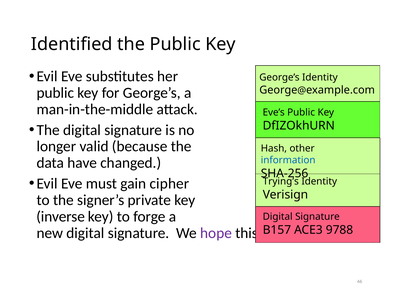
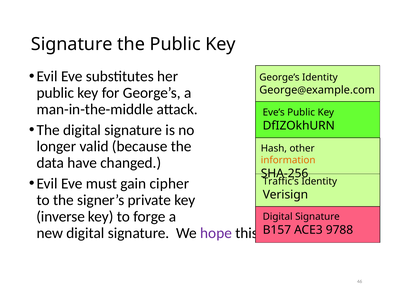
Identified at (72, 44): Identified -> Signature
information colour: blue -> orange
Trying’s: Trying’s -> Traffic’s
